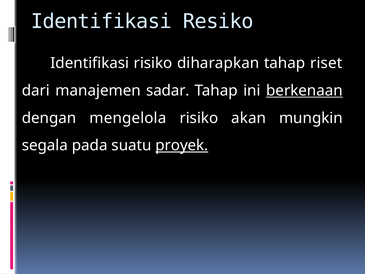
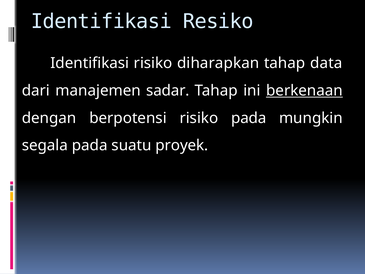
riset: riset -> data
mengelola: mengelola -> berpotensi
risiko akan: akan -> pada
proyek underline: present -> none
